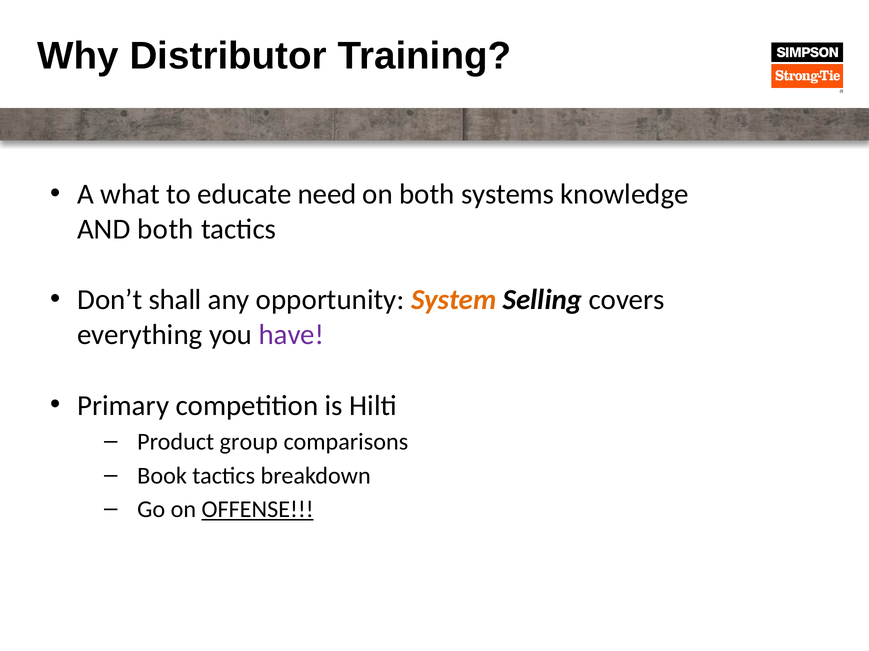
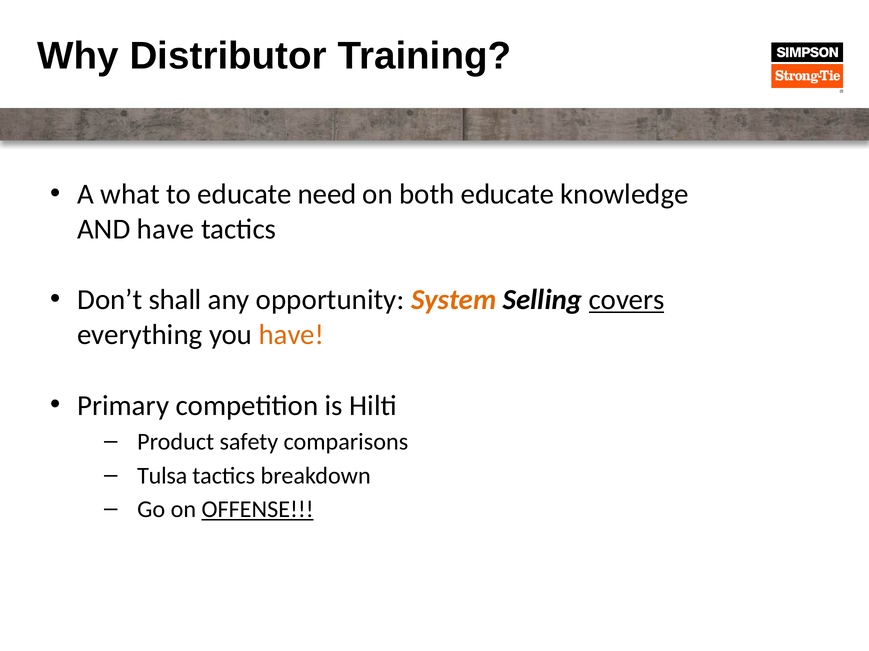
both systems: systems -> educate
AND both: both -> have
covers underline: none -> present
have at (291, 335) colour: purple -> orange
group: group -> safety
Book: Book -> Tulsa
